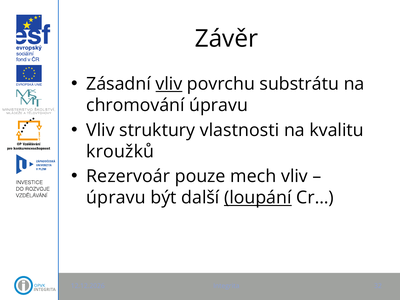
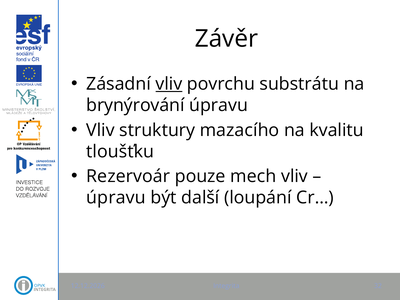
chromování: chromování -> brynýrování
vlastnosti: vlastnosti -> mazacího
kroužků: kroužků -> tloušťku
loupání underline: present -> none
